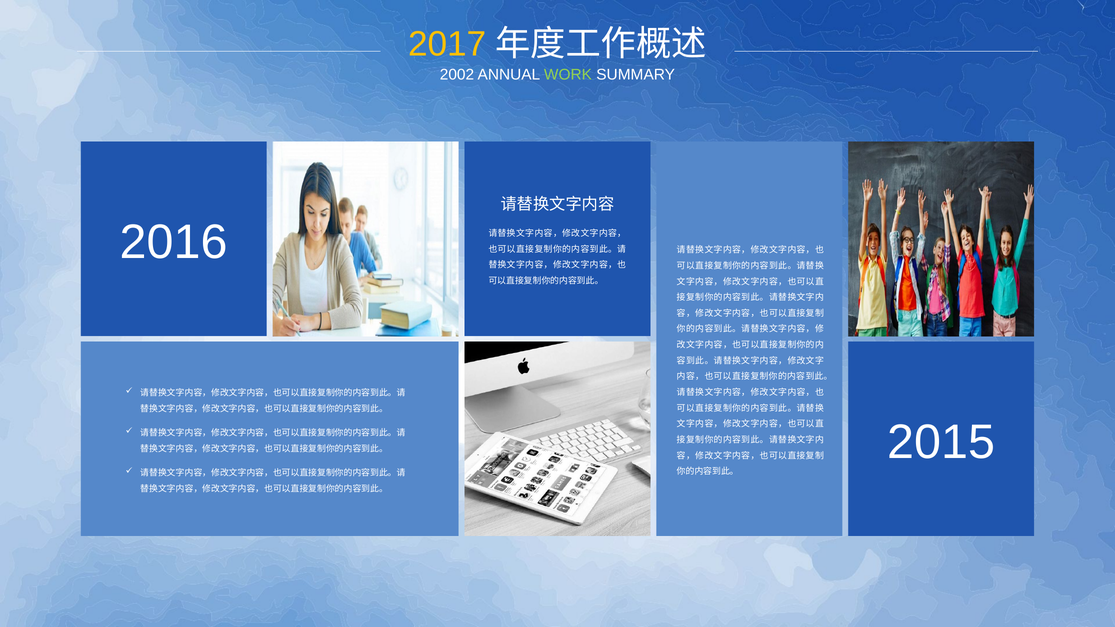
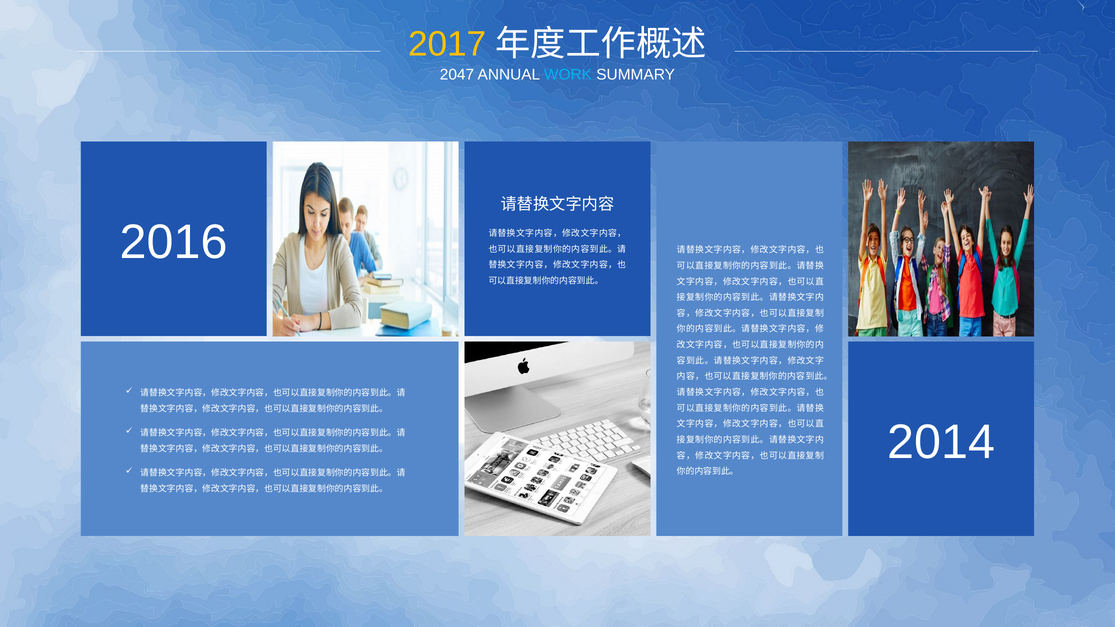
2002: 2002 -> 2047
WORK colour: light green -> light blue
2015: 2015 -> 2014
